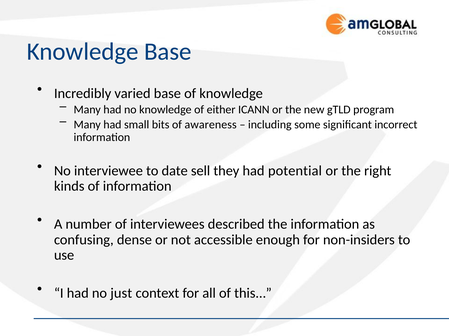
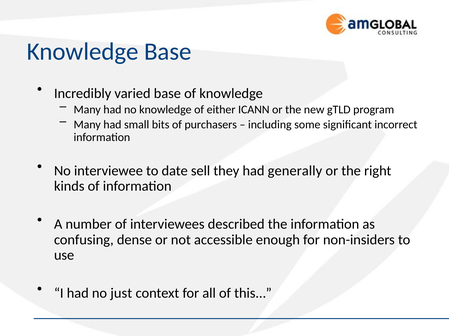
awareness: awareness -> purchasers
potential: potential -> generally
